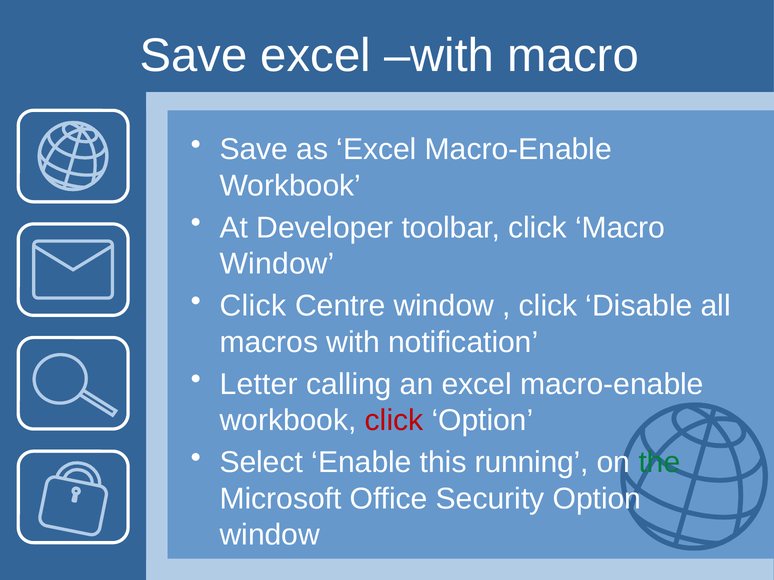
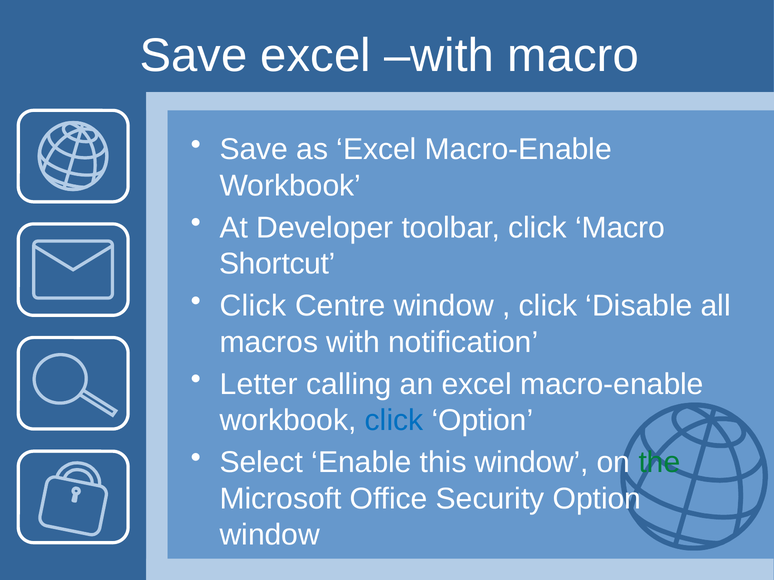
Window at (277, 264): Window -> Shortcut
click at (394, 421) colour: red -> blue
this running: running -> window
